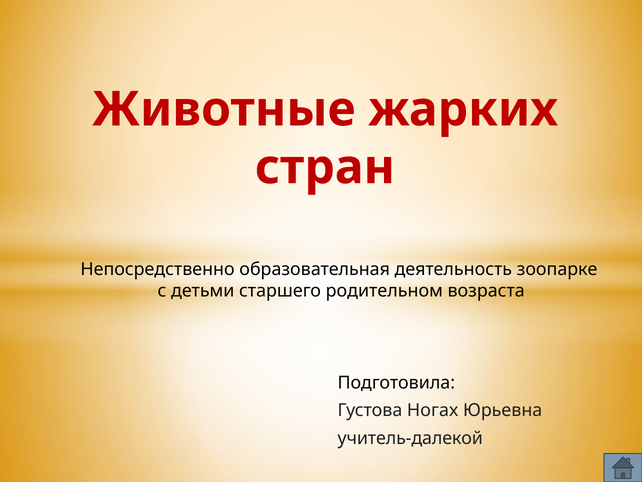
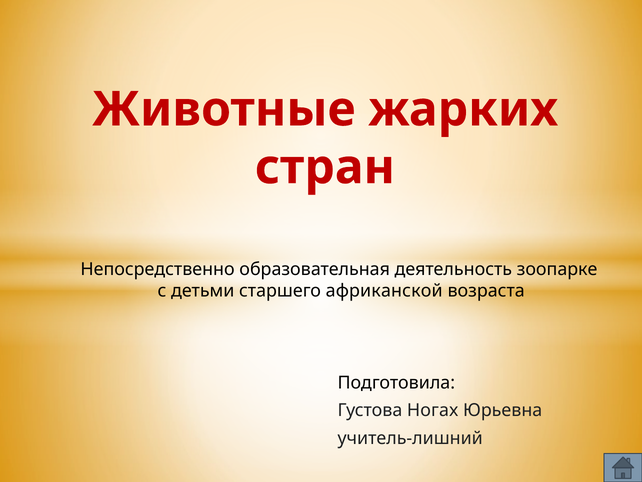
родительном: родительном -> африканской
учитель-далекой: учитель-далекой -> учитель-лишний
